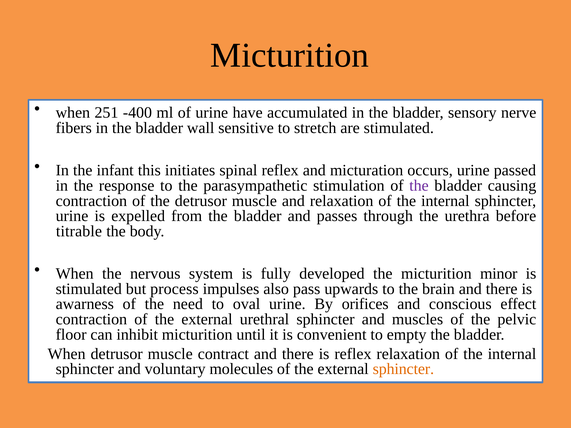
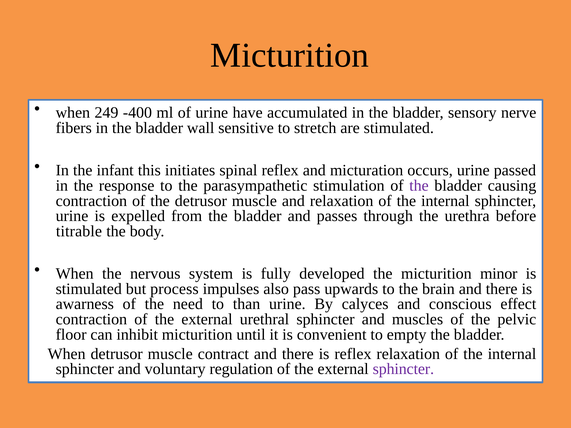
251: 251 -> 249
oval: oval -> than
orifices: orifices -> calyces
molecules: molecules -> regulation
sphincter at (403, 369) colour: orange -> purple
